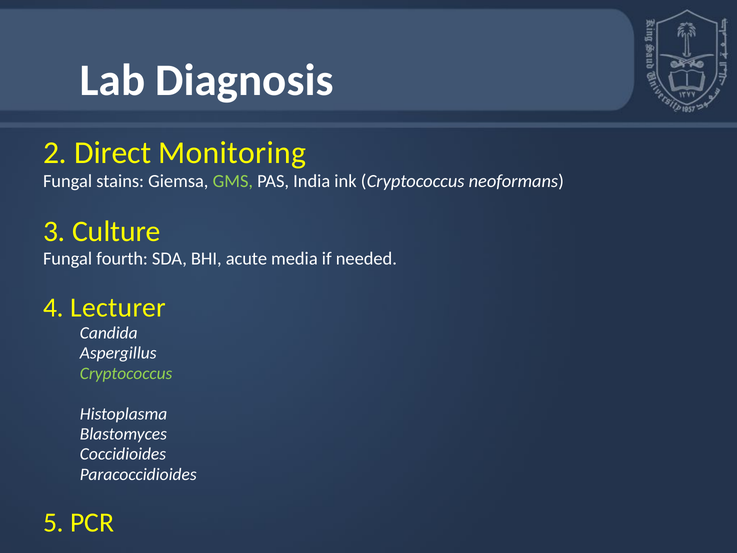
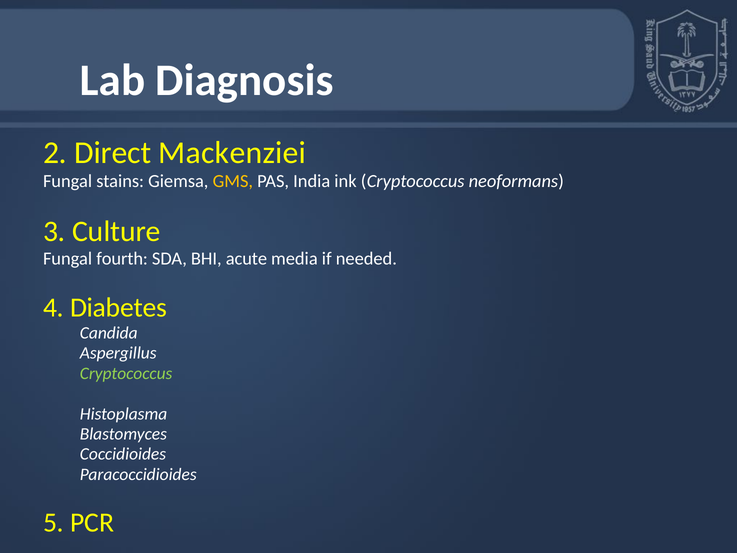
Monitoring: Monitoring -> Mackenziei
GMS colour: light green -> yellow
Lecturer: Lecturer -> Diabetes
